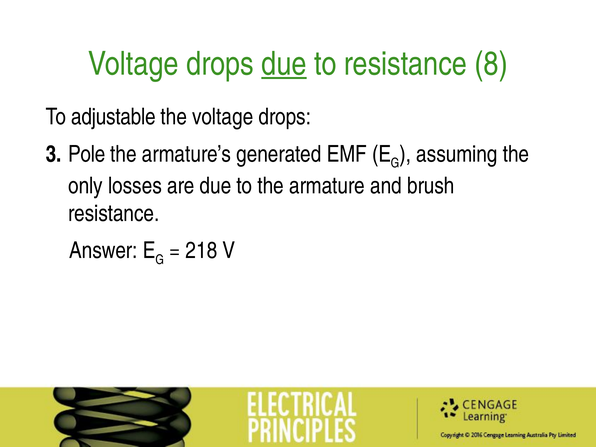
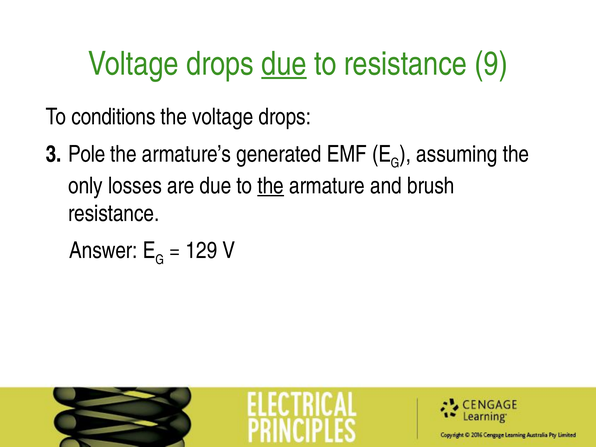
8: 8 -> 9
adjustable: adjustable -> conditions
the at (271, 186) underline: none -> present
218: 218 -> 129
